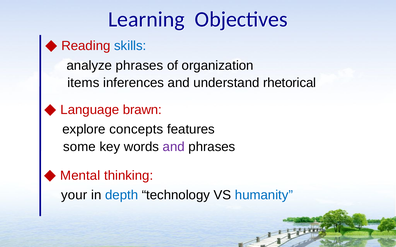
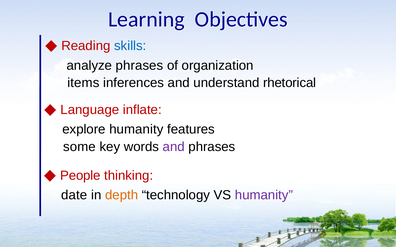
brawn: brawn -> inflate
explore concepts: concepts -> humanity
Mental: Mental -> People
your: your -> date
depth colour: blue -> orange
humanity at (264, 195) colour: blue -> purple
